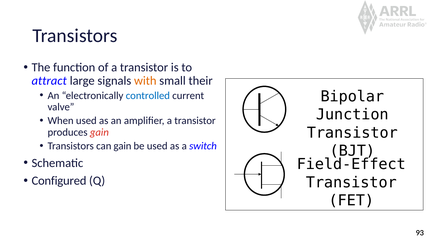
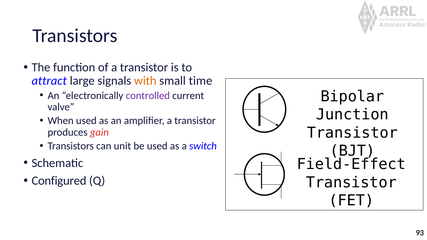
their: their -> time
controlled colour: blue -> purple
can gain: gain -> unit
